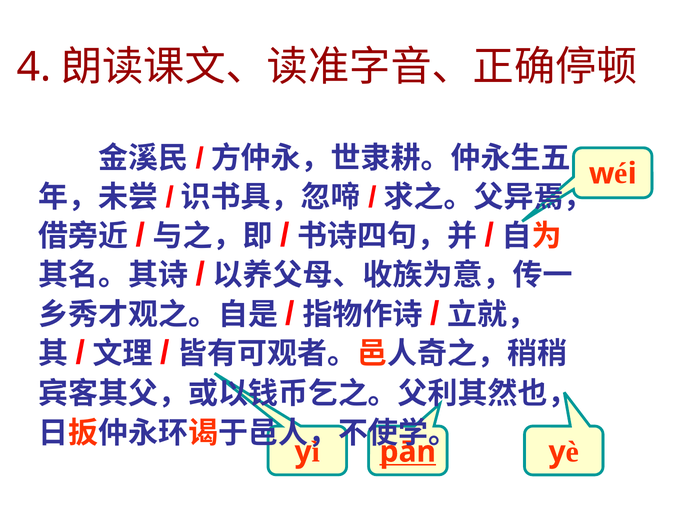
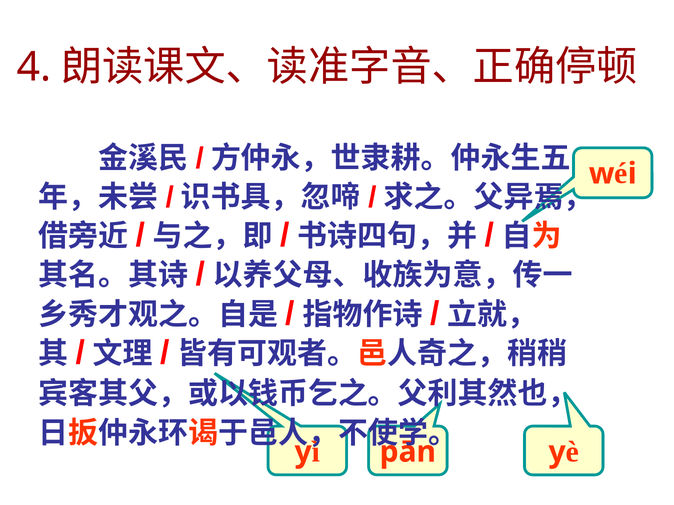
pān underline: present -> none
